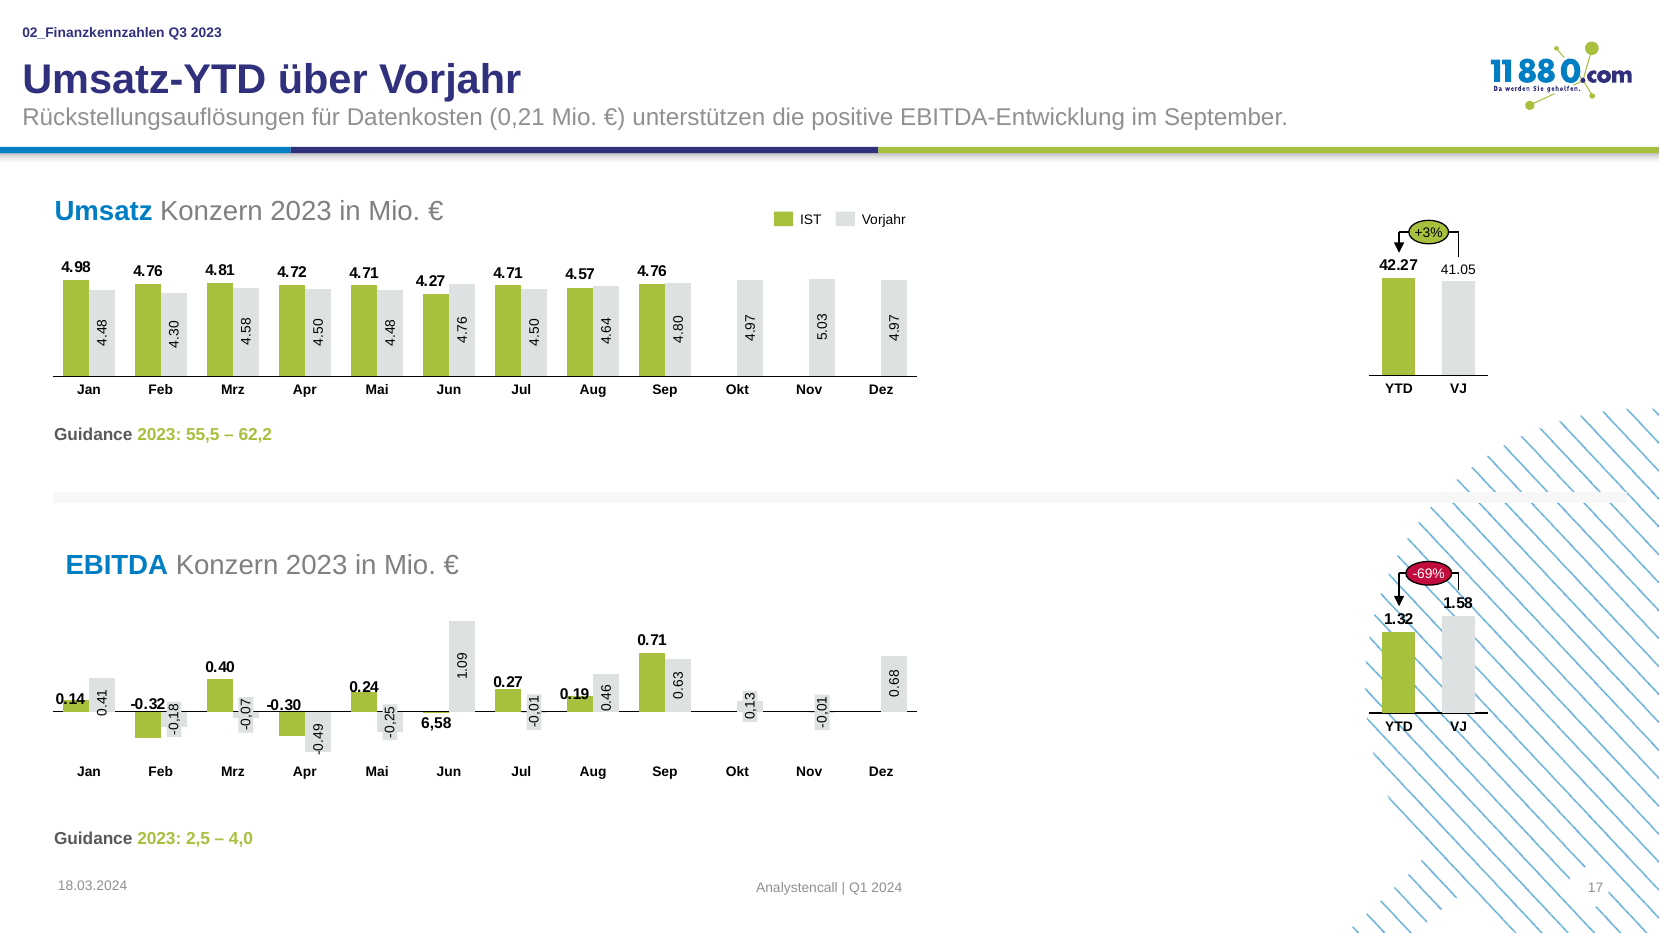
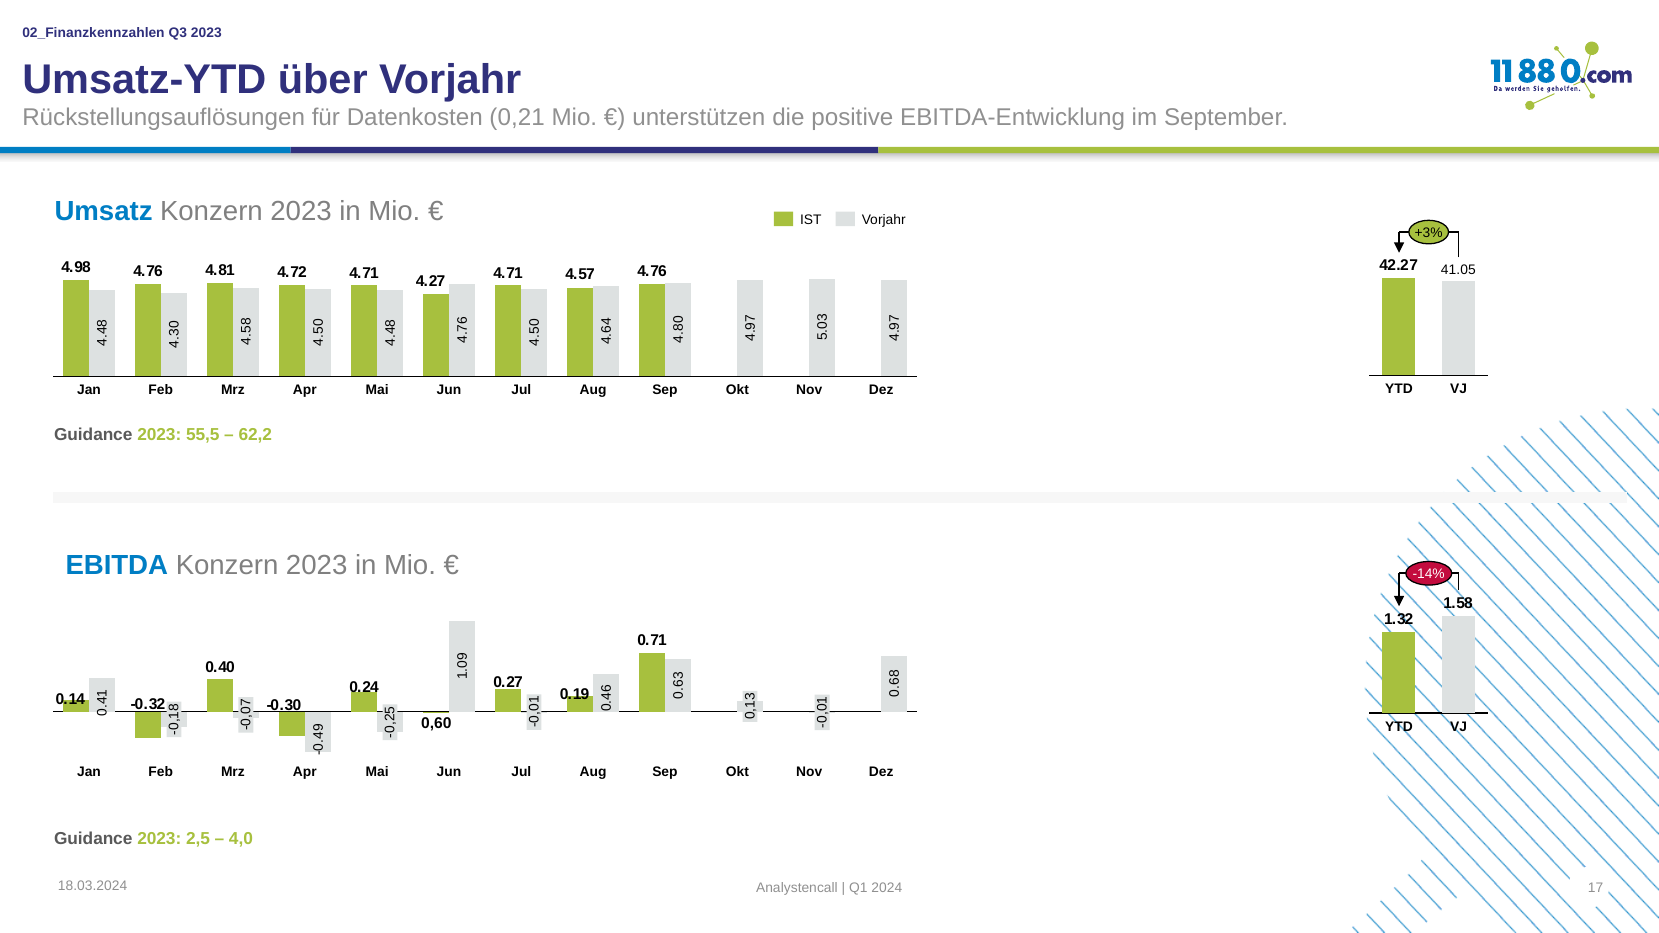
-69%: -69% -> -14%
6,58: 6,58 -> 0,60
